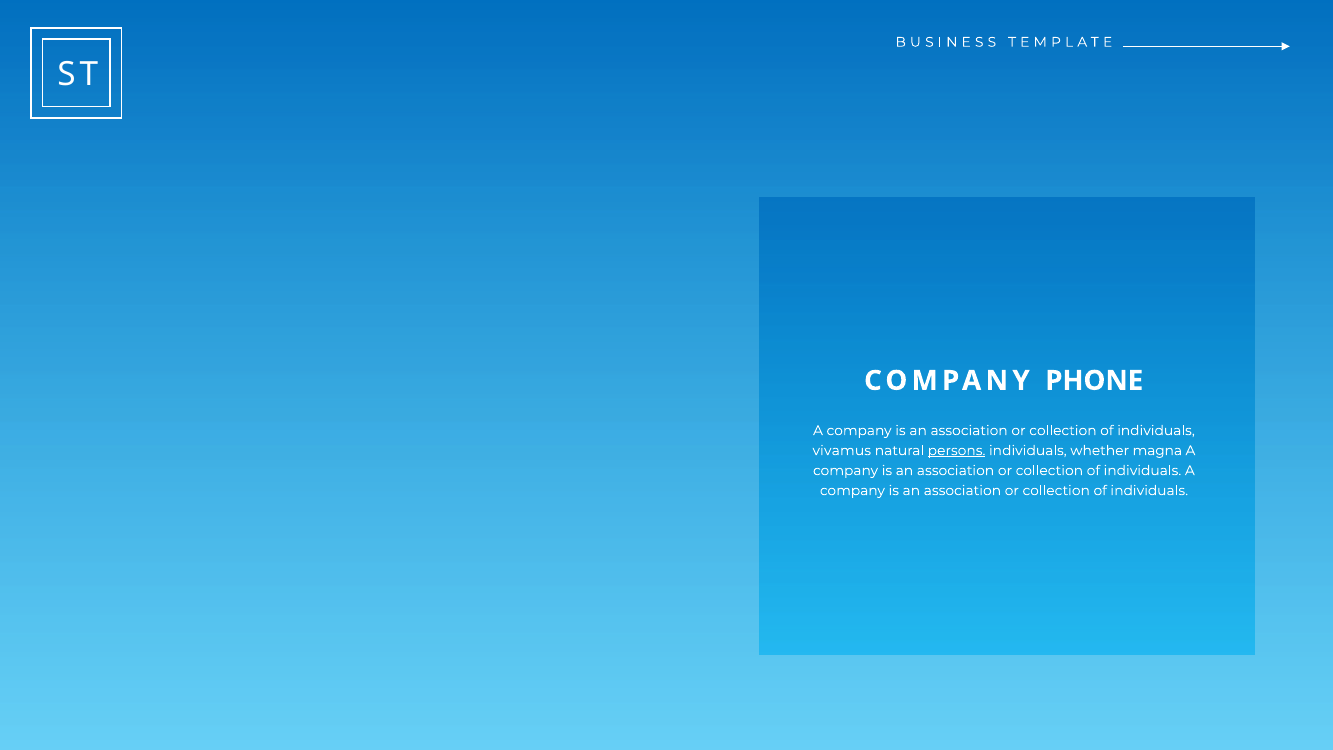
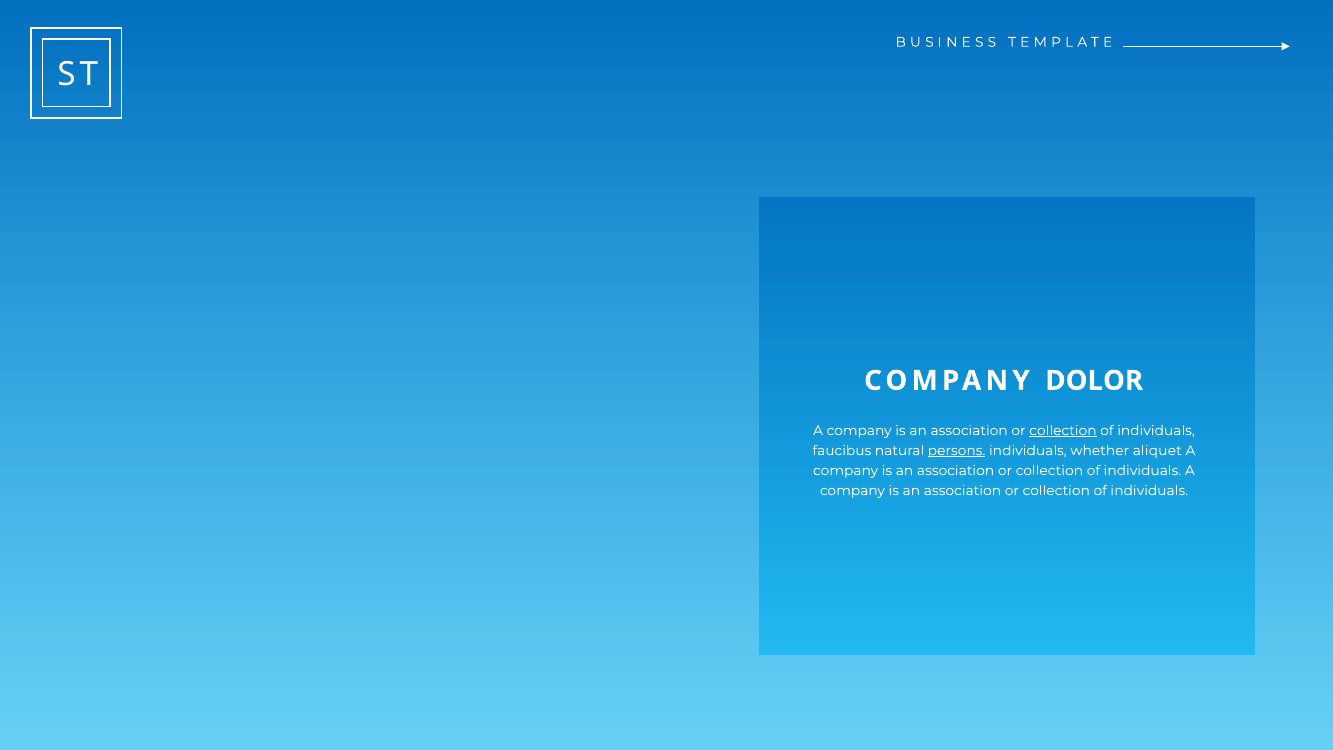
PHONE: PHONE -> DOLOR
collection at (1063, 430) underline: none -> present
vivamus: vivamus -> faucibus
magna: magna -> aliquet
